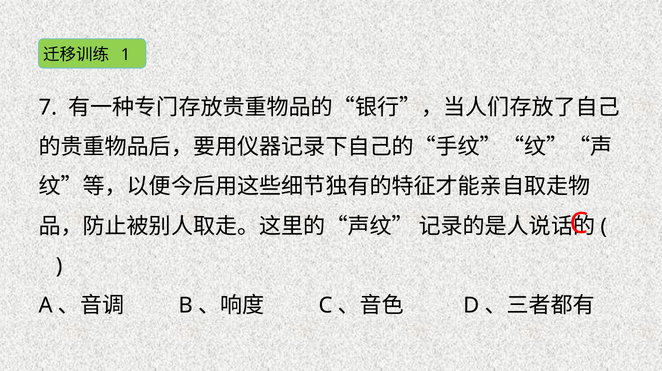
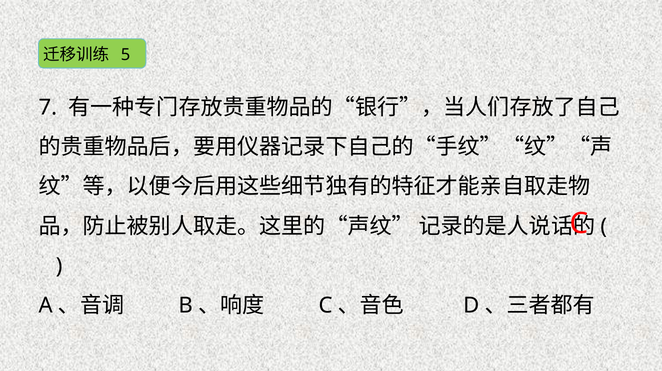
1: 1 -> 5
